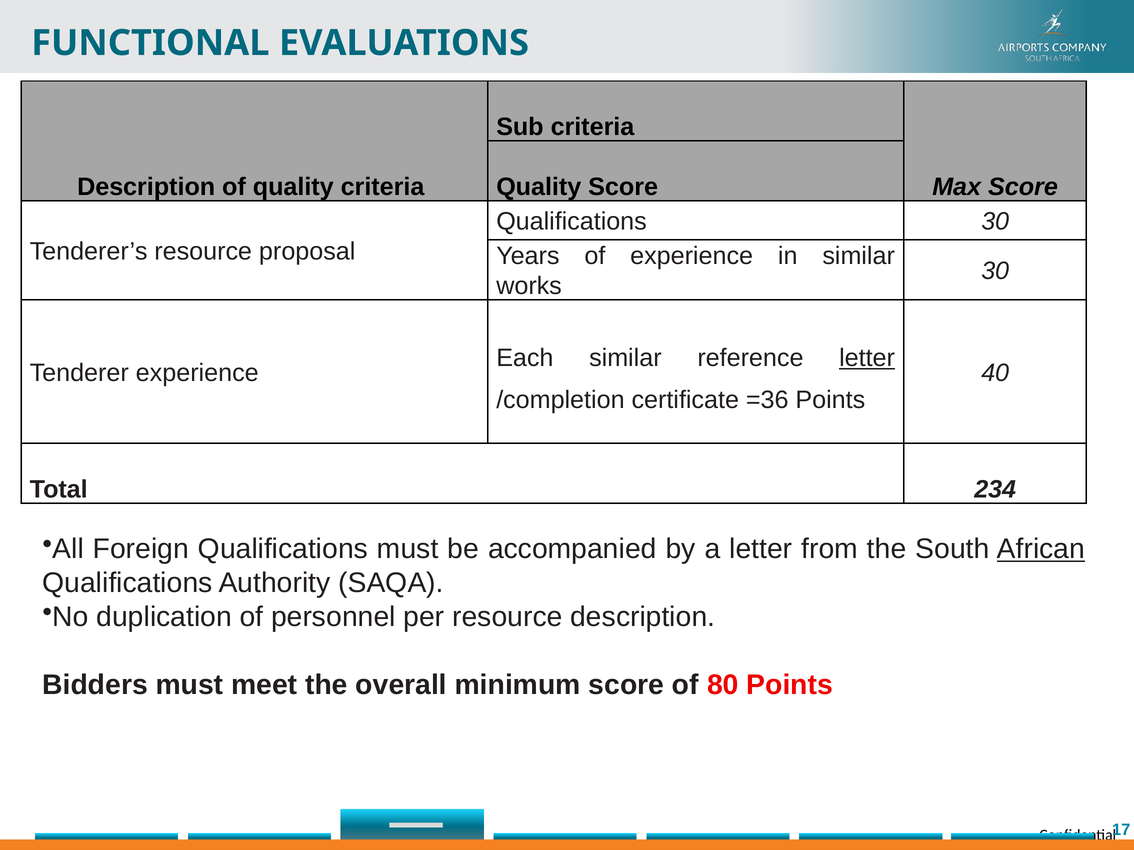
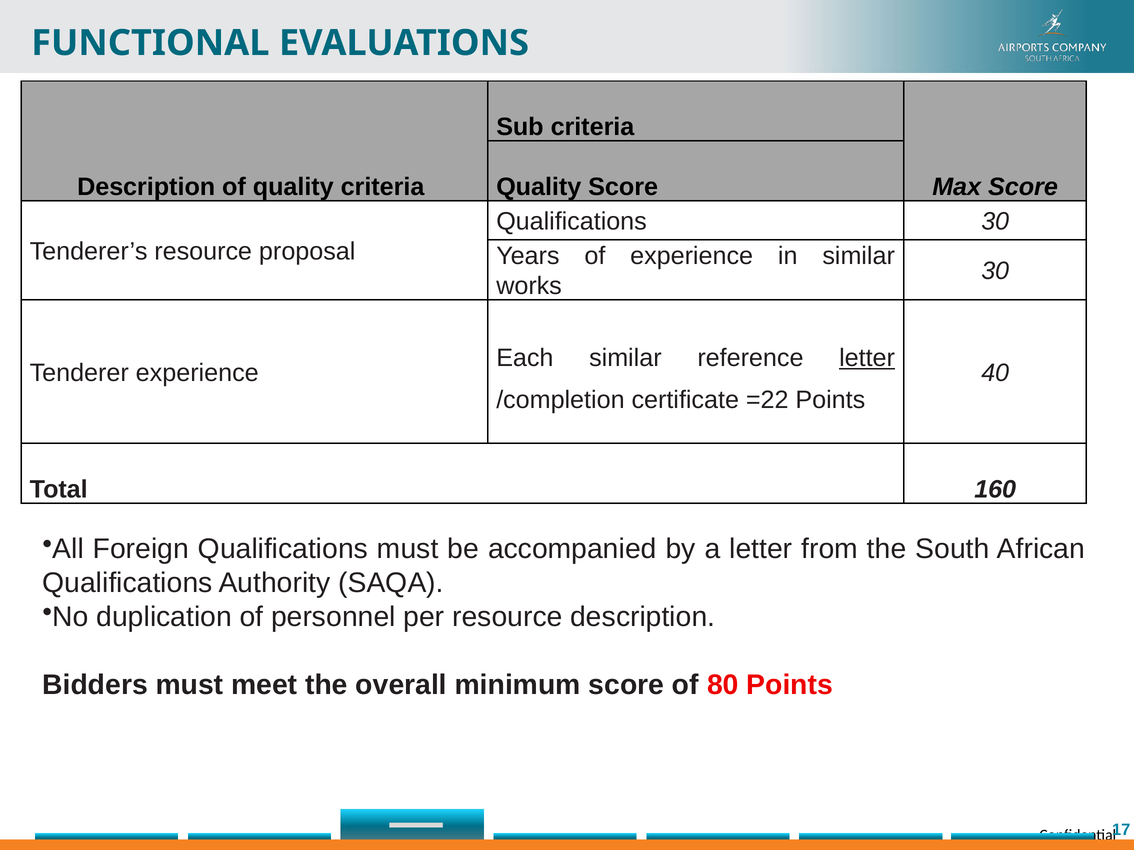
=36: =36 -> =22
234: 234 -> 160
African underline: present -> none
